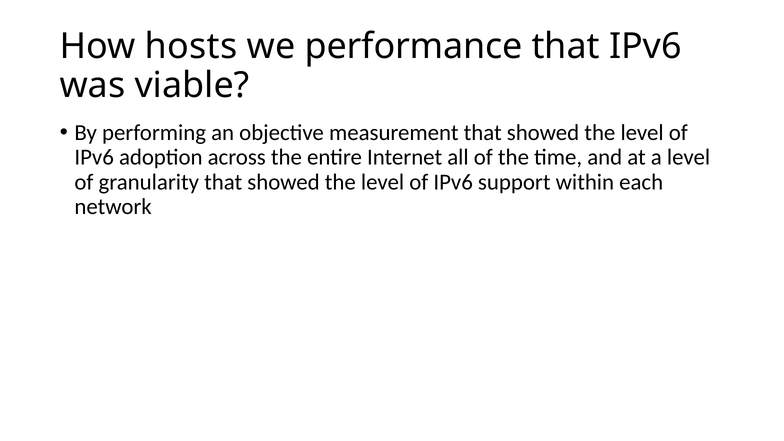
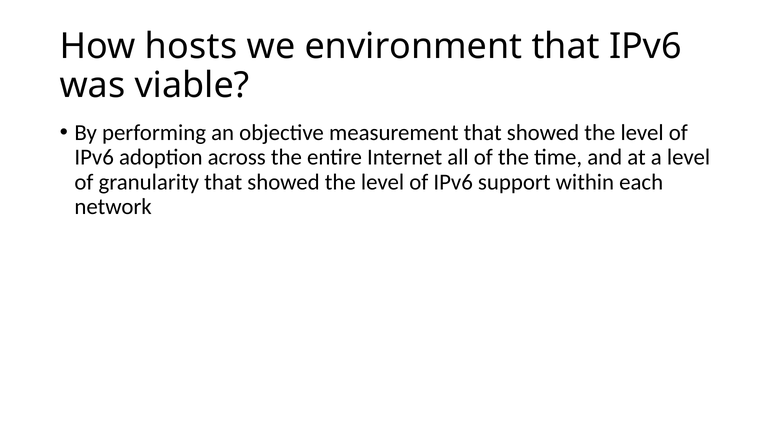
performance: performance -> environment
